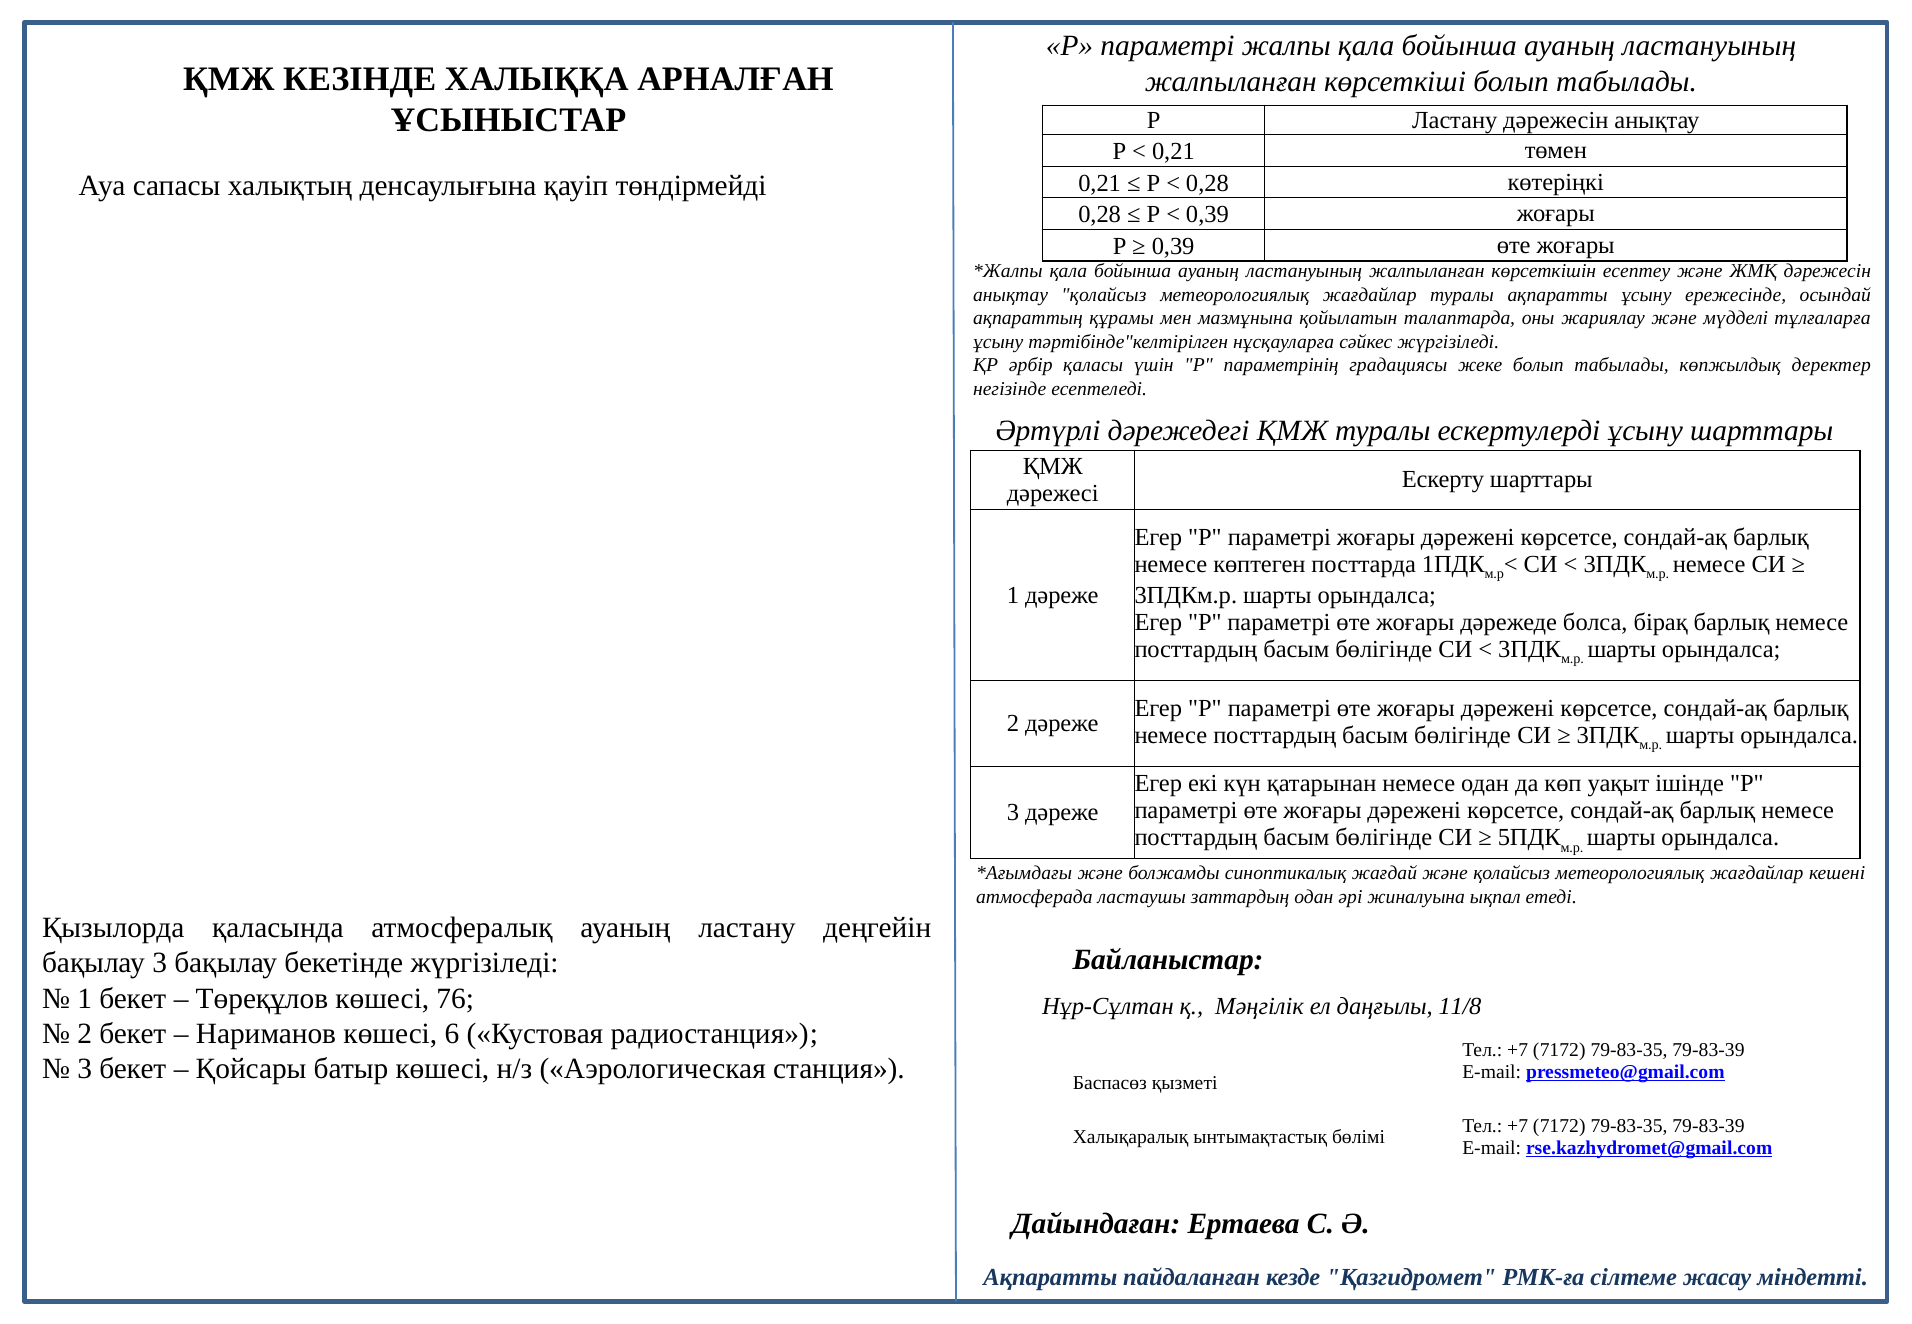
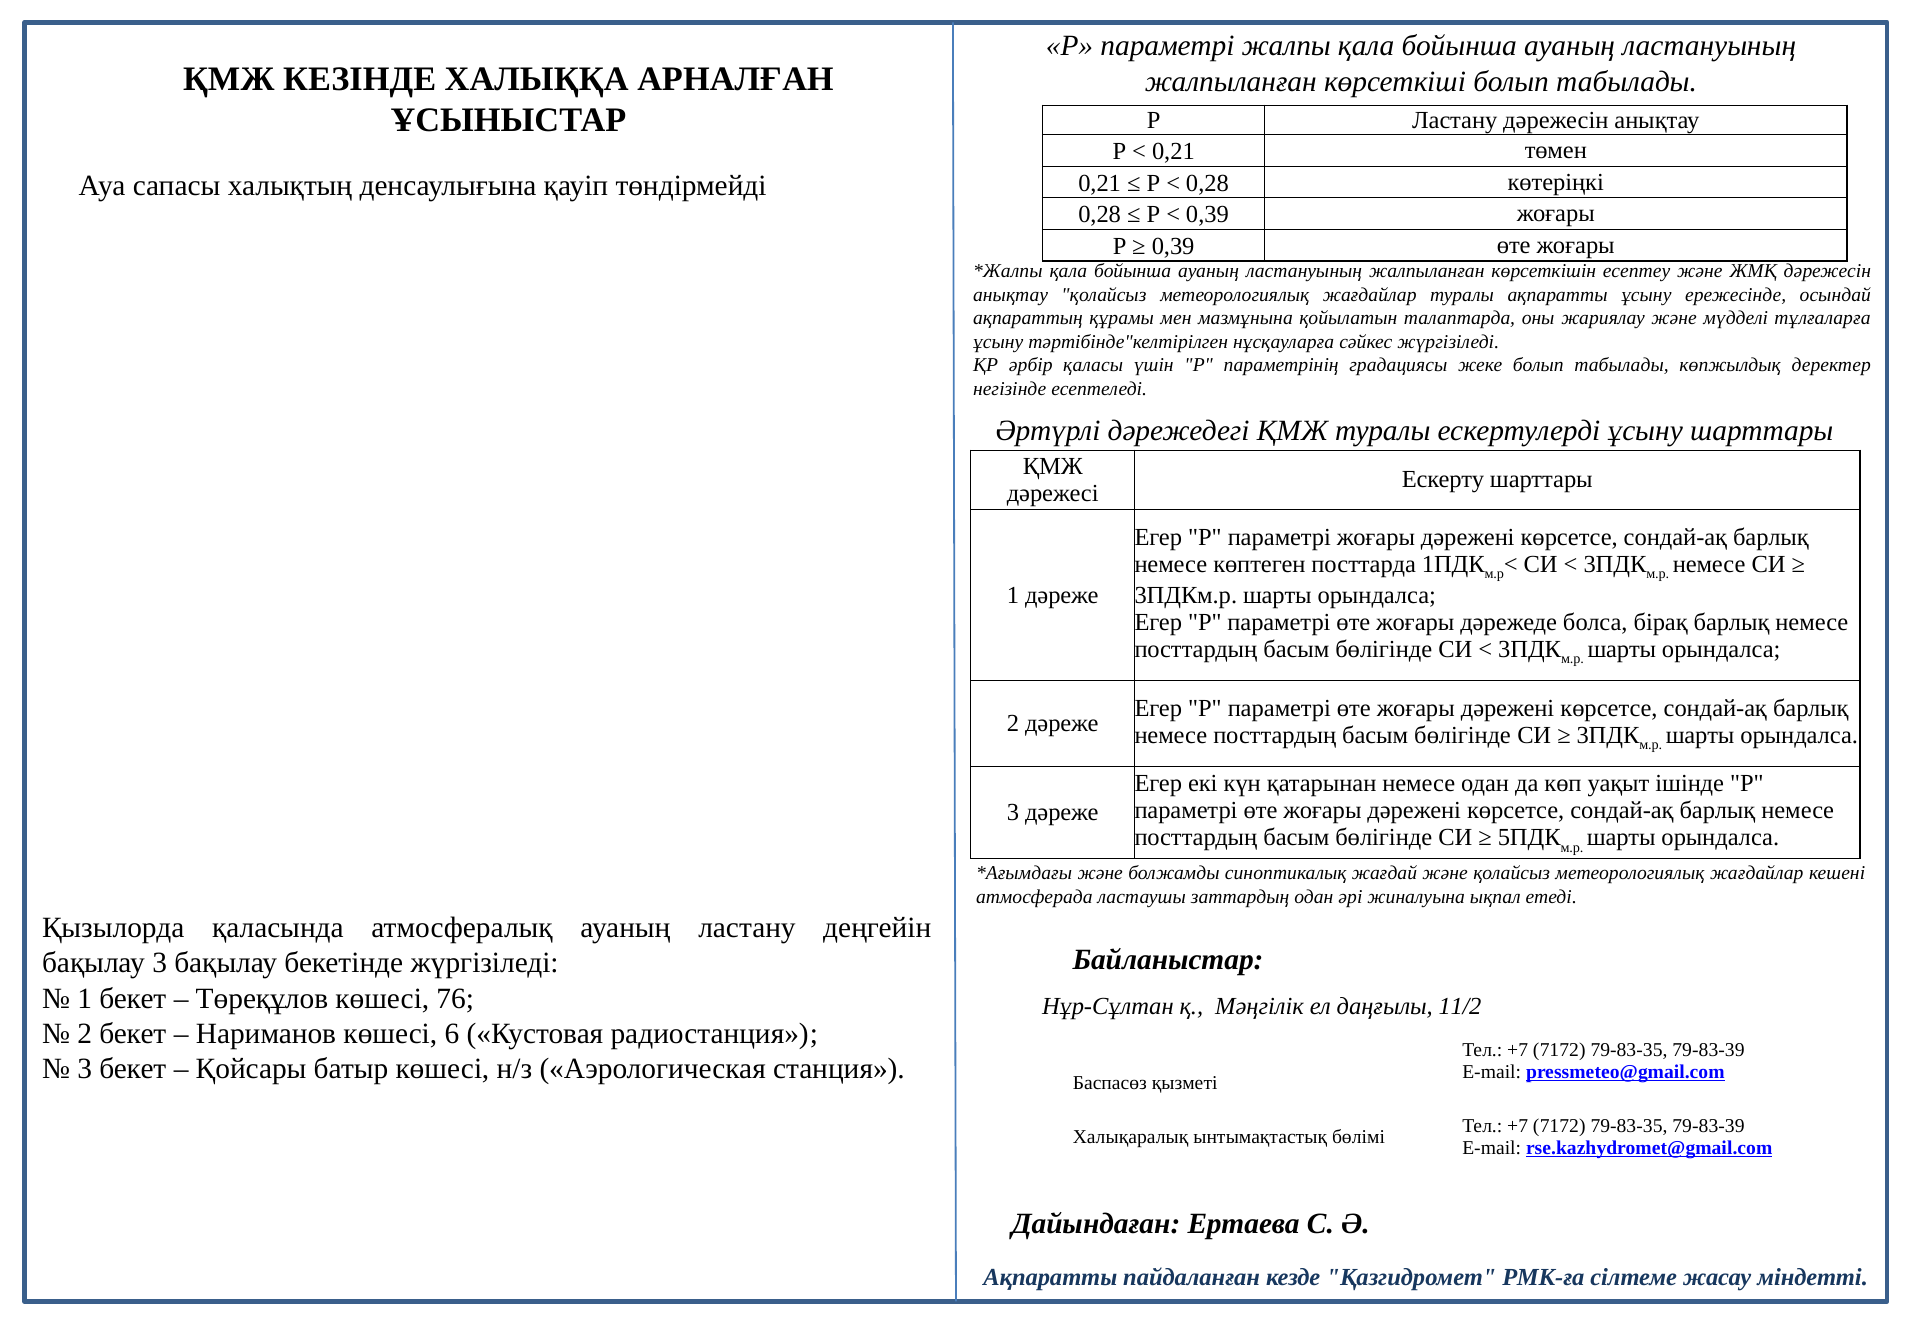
11/8: 11/8 -> 11/2
